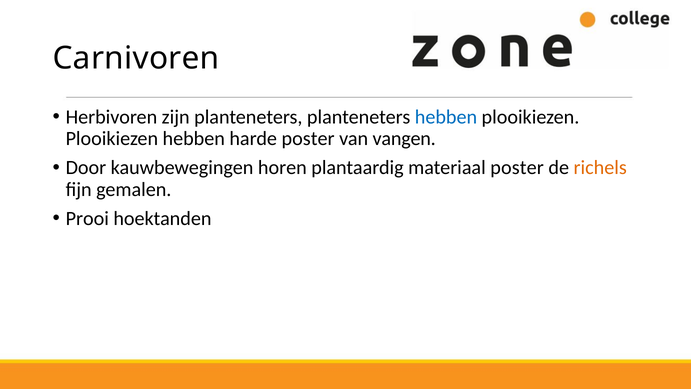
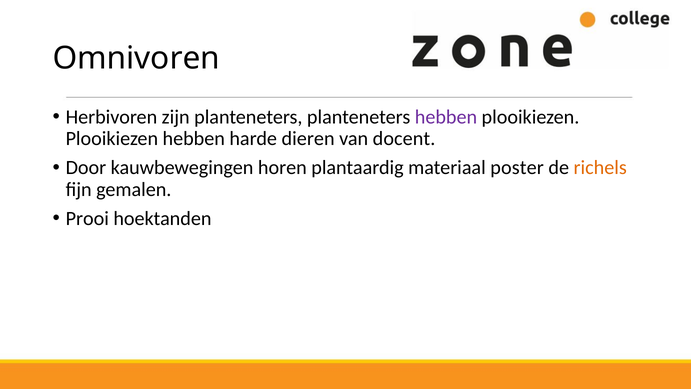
Carnivoren: Carnivoren -> Omnivoren
hebben at (446, 117) colour: blue -> purple
harde poster: poster -> dieren
vangen: vangen -> docent
